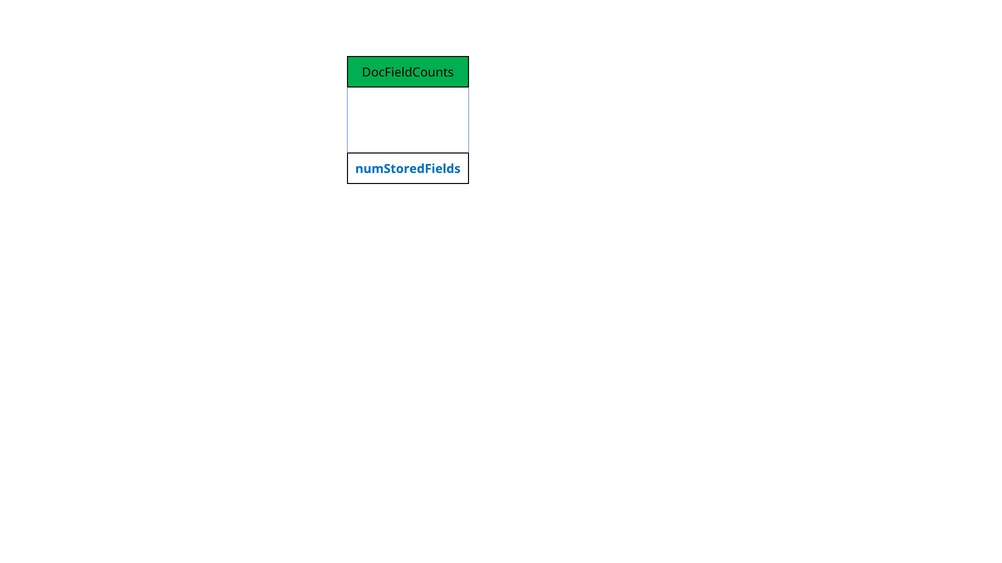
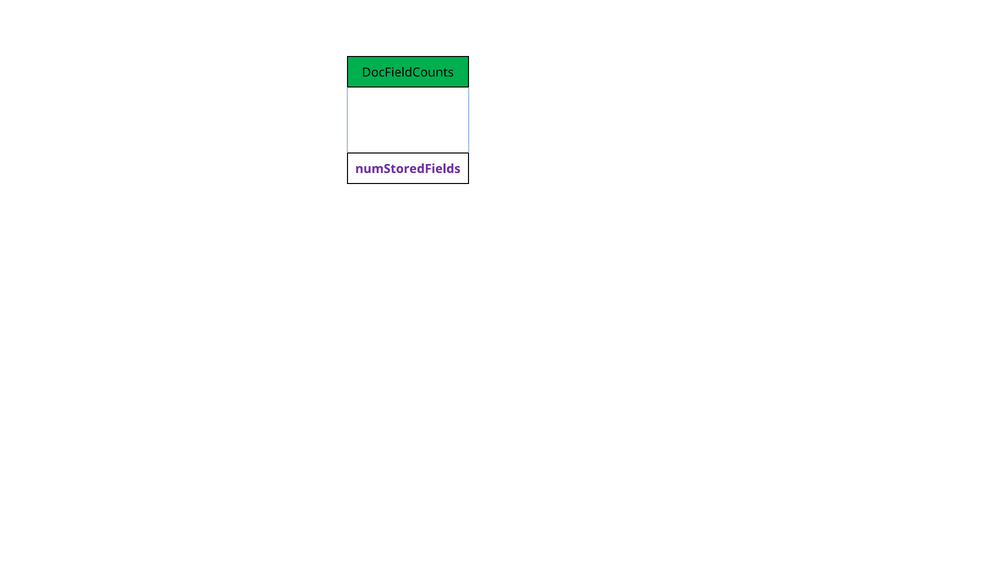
numStoredFields colour: blue -> purple
